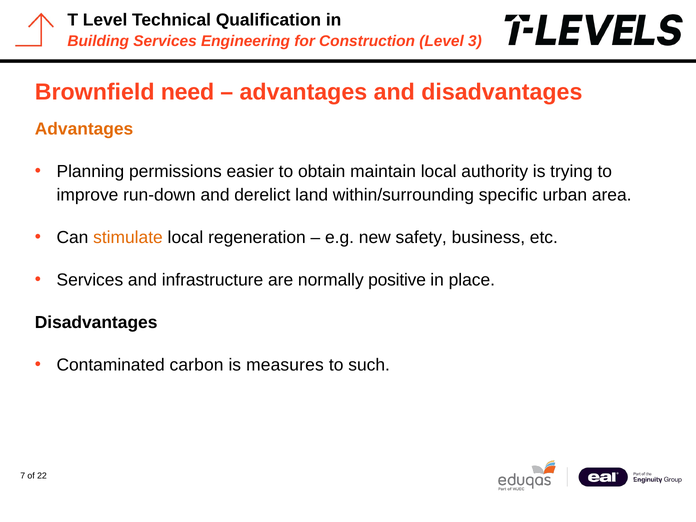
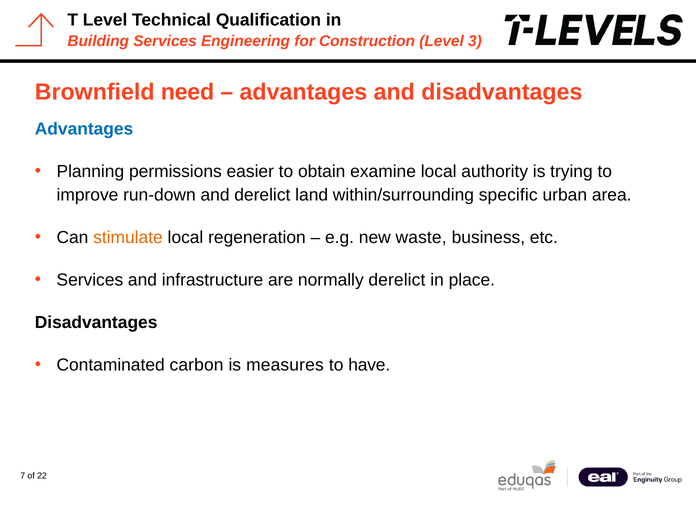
Advantages at (84, 129) colour: orange -> blue
maintain: maintain -> examine
safety: safety -> waste
normally positive: positive -> derelict
such: such -> have
